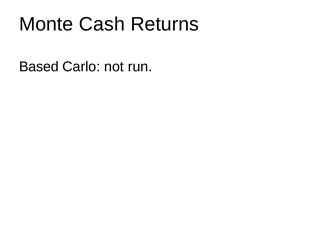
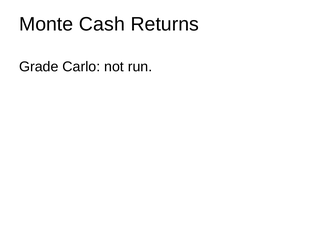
Based: Based -> Grade
